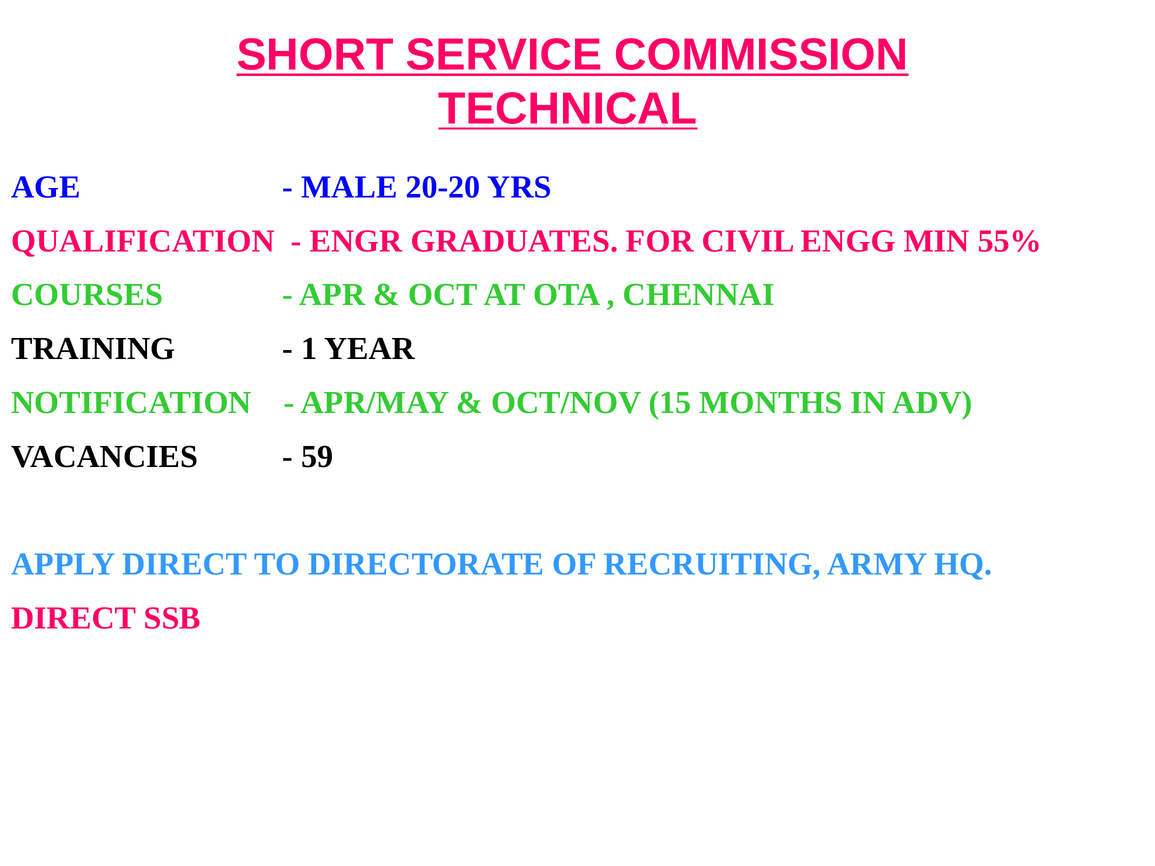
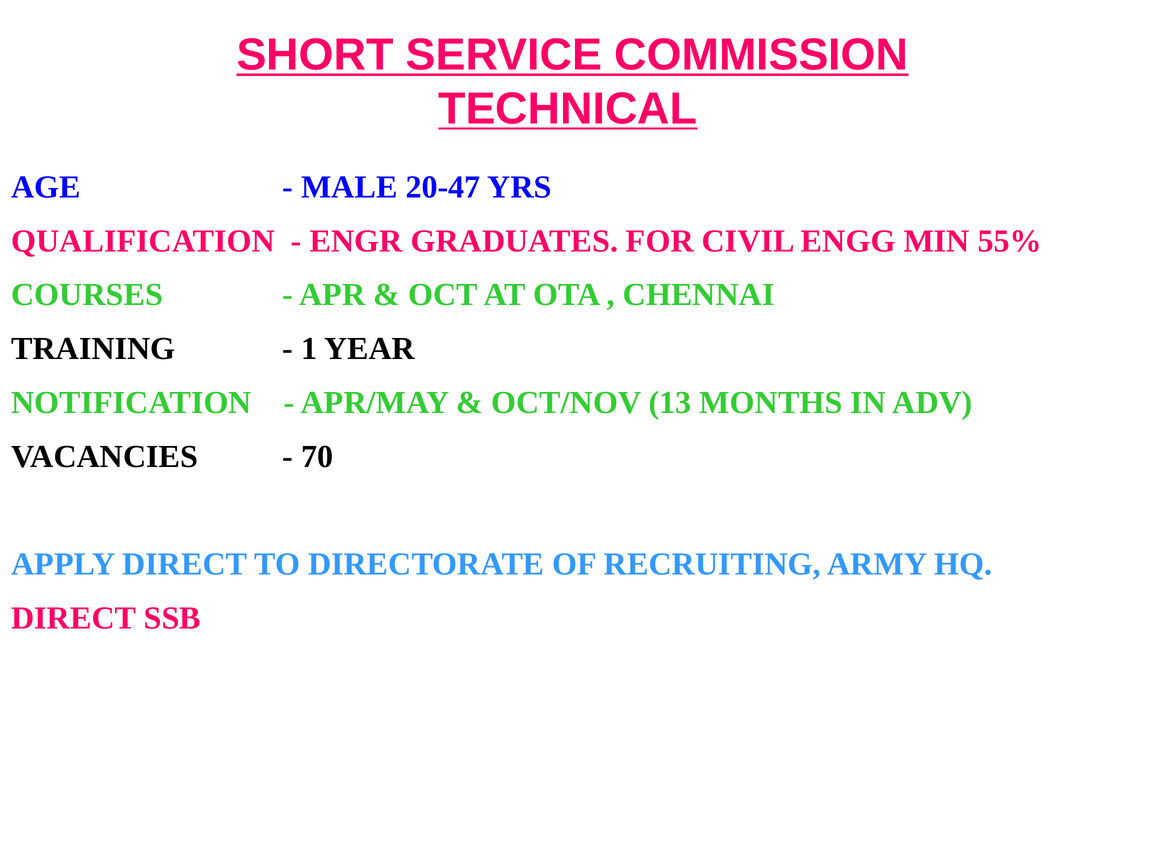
20-20: 20-20 -> 20-47
15: 15 -> 13
59: 59 -> 70
